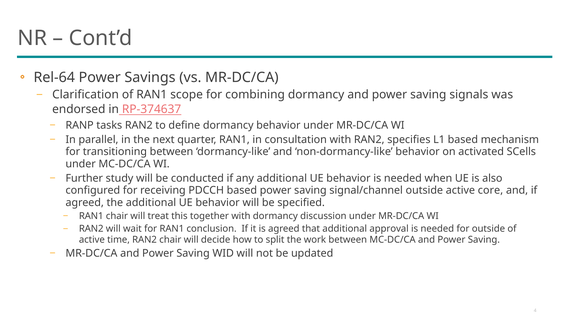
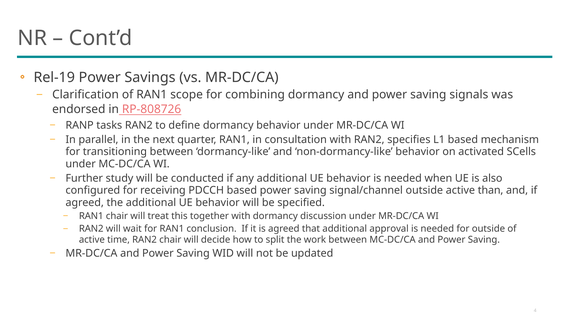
Rel-64: Rel-64 -> Rel-19
RP-374637: RP-374637 -> RP-808726
core: core -> than
